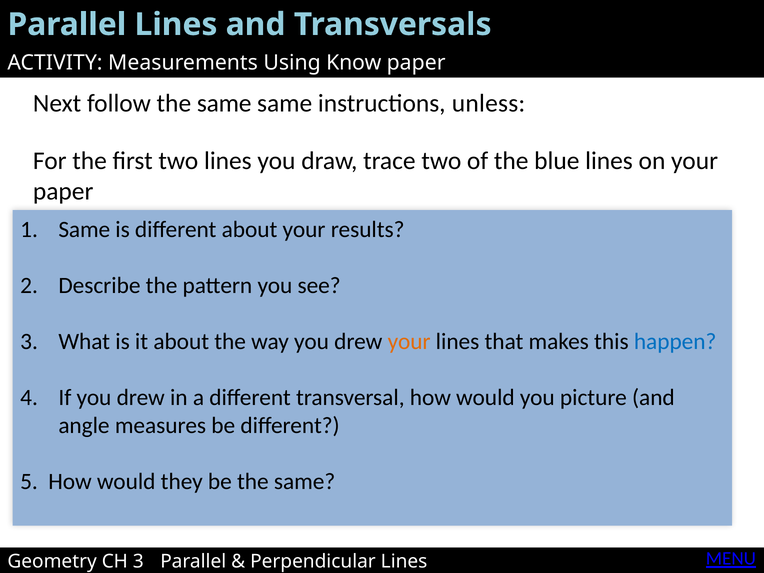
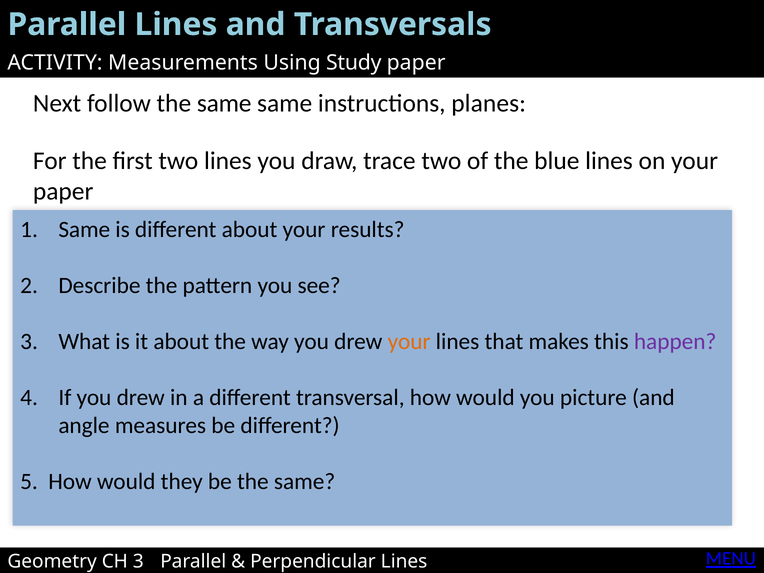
Know: Know -> Study
unless: unless -> planes
happen colour: blue -> purple
